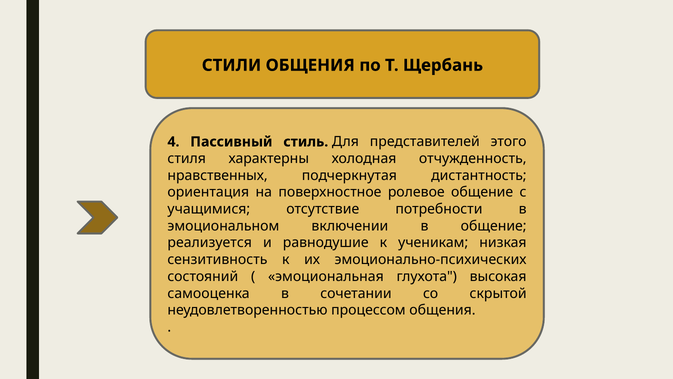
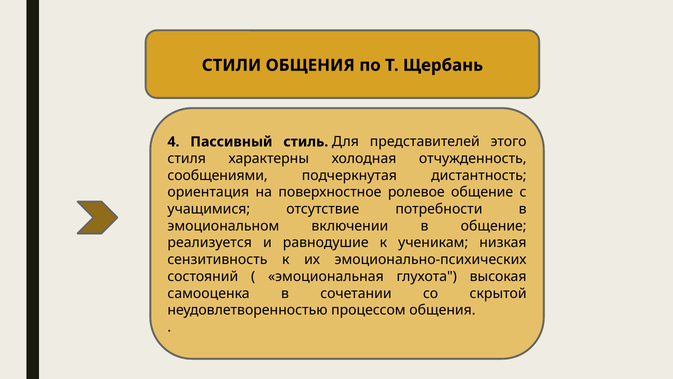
нравственных: нравственных -> сообщениями
